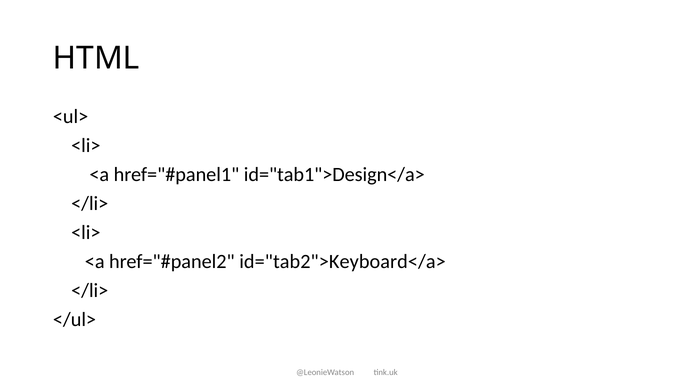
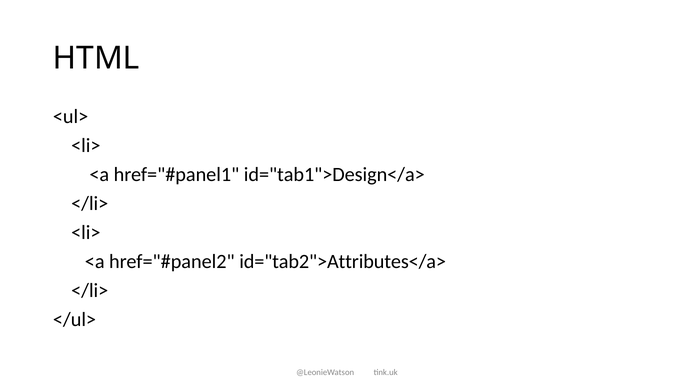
id="tab2">Keyboard</a>: id="tab2">Keyboard</a> -> id="tab2">Attributes</a>
